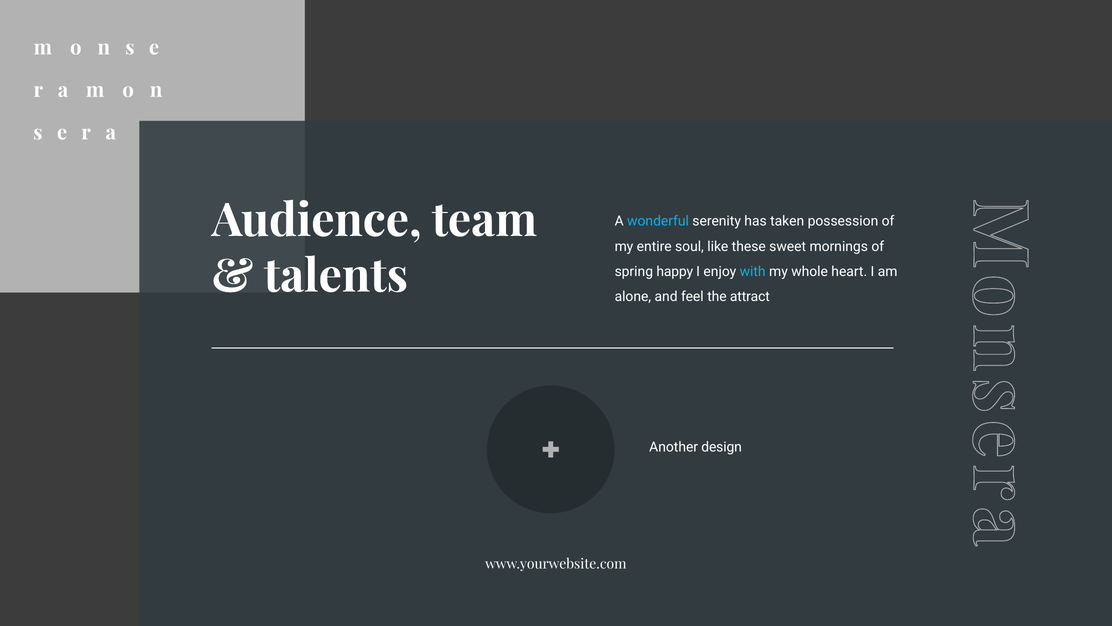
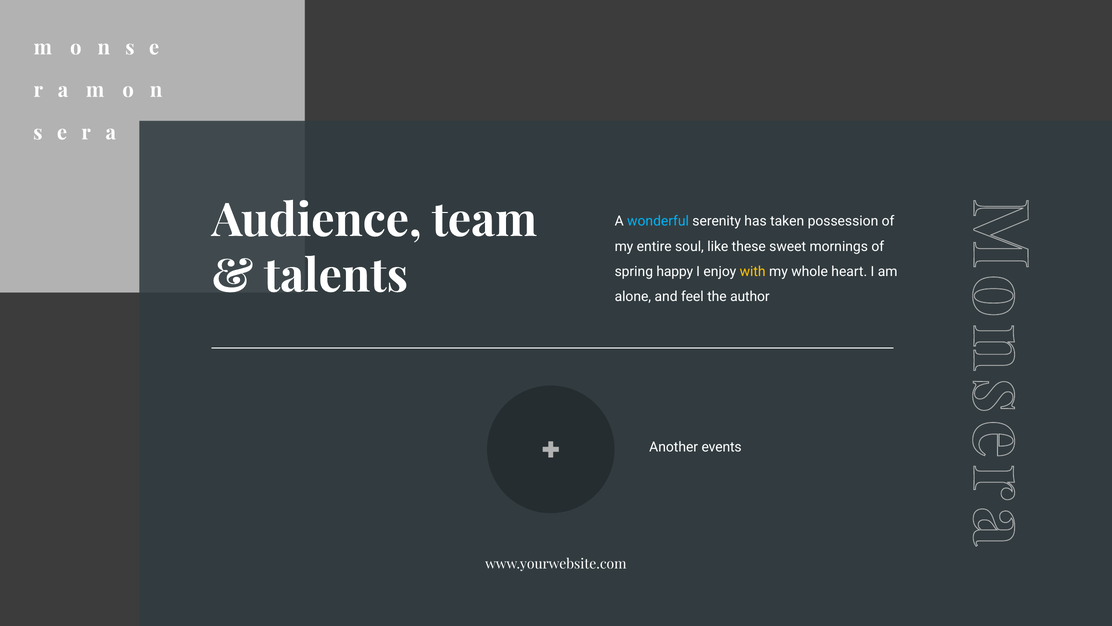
with colour: light blue -> yellow
attract: attract -> author
design: design -> events
